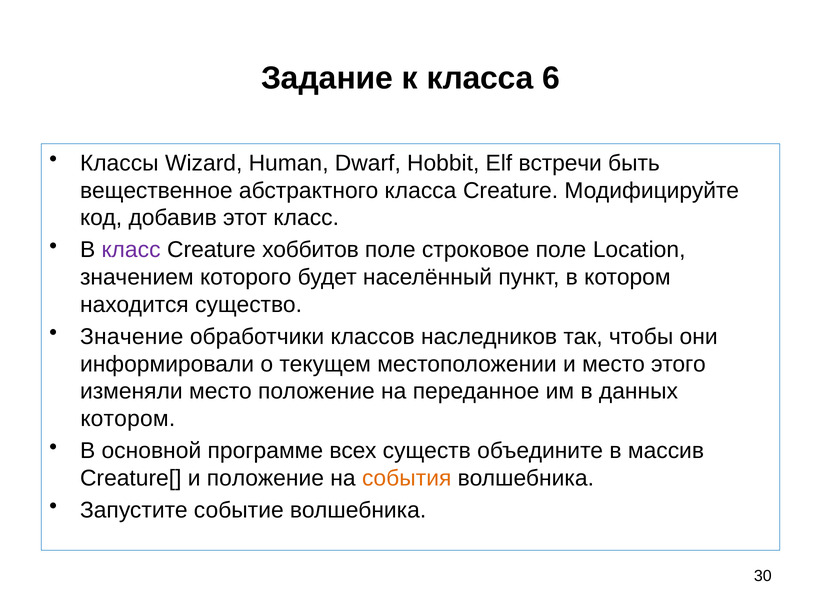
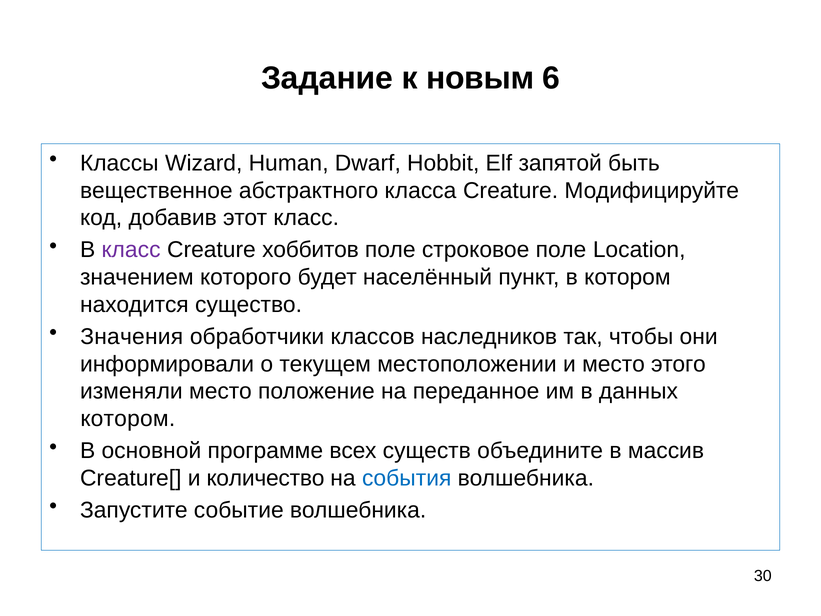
к класса: класса -> новым
встречи: встречи -> запятой
Значение: Значение -> Значения
и положение: положение -> количество
события colour: orange -> blue
